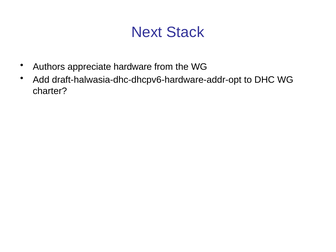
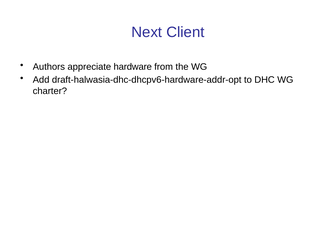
Stack: Stack -> Client
